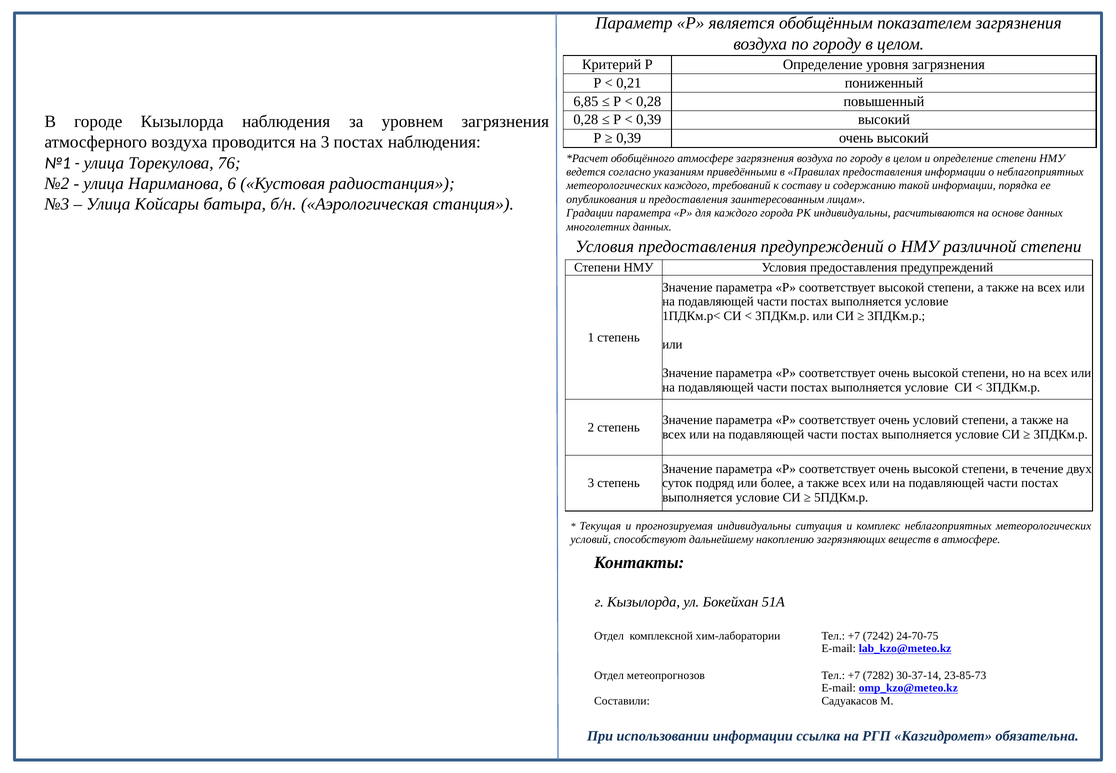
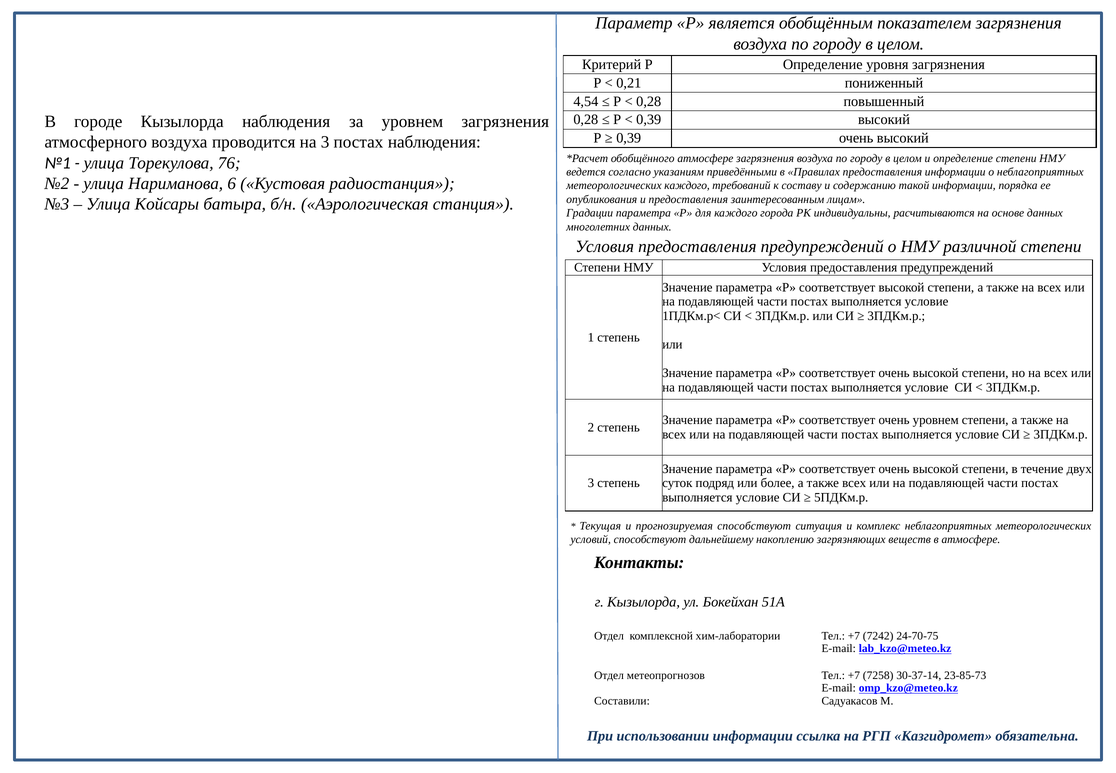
6,85: 6,85 -> 4,54
очень условий: условий -> уровнем
прогнозируемая индивидуальны: индивидуальны -> способствуют
7282: 7282 -> 7258
